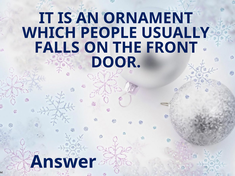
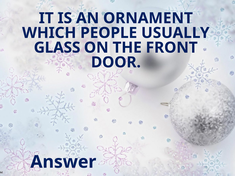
FALLS: FALLS -> GLASS
